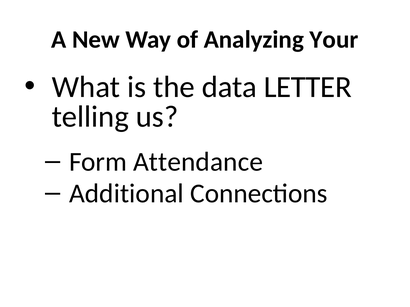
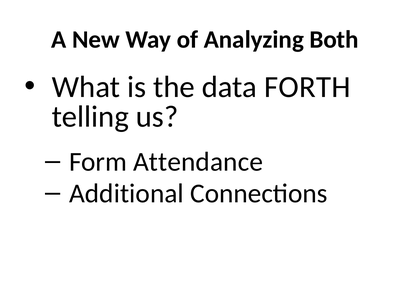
Your: Your -> Both
LETTER: LETTER -> FORTH
